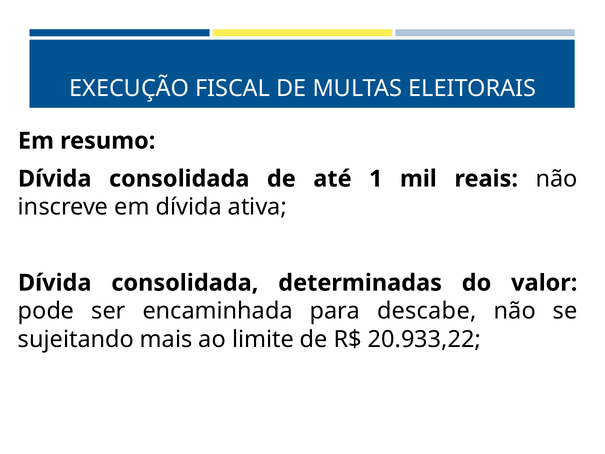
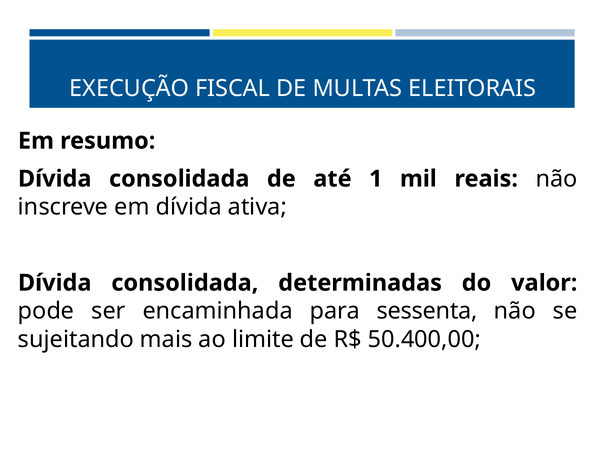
descabe: descabe -> sessenta
20.933,22: 20.933,22 -> 50.400,00
